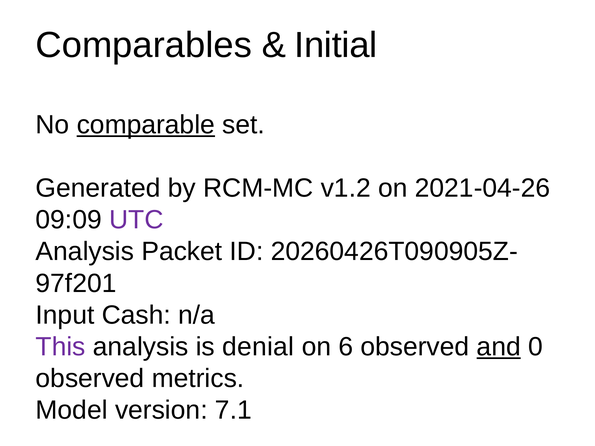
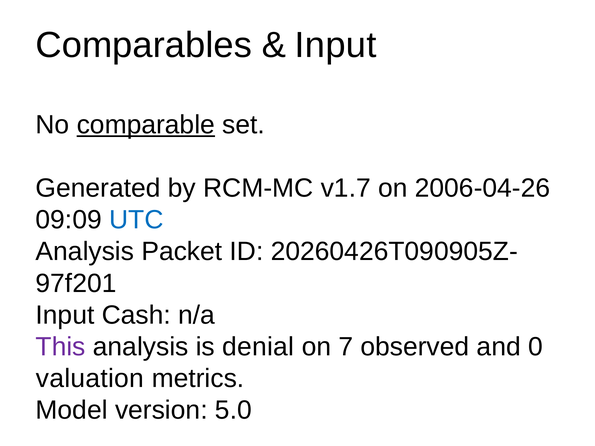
Initial at (336, 45): Initial -> Input
v1.2: v1.2 -> v1.7
2021-04-26: 2021-04-26 -> 2006-04-26
UTC colour: purple -> blue
6: 6 -> 7
and underline: present -> none
observed at (90, 379): observed -> valuation
7.1: 7.1 -> 5.0
